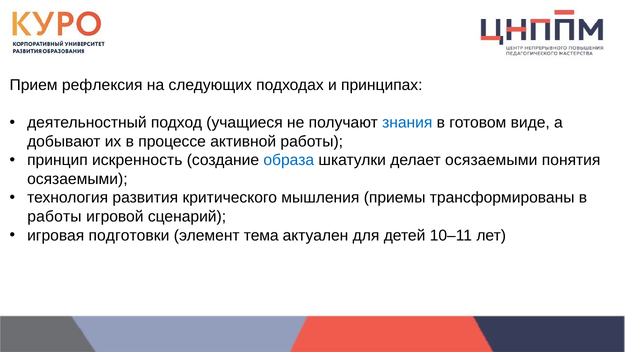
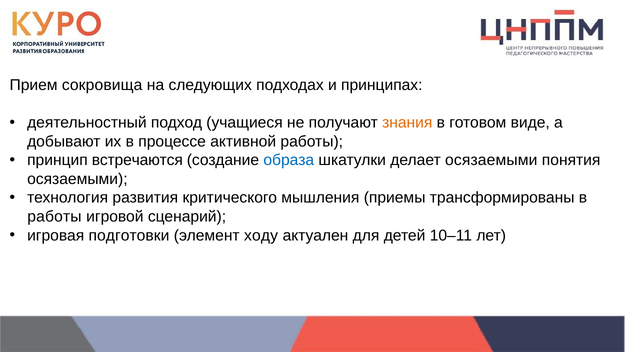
рефлексия: рефлексия -> сокровища
знания colour: blue -> orange
искренность: искренность -> встречаются
тема: тема -> ходу
